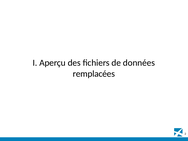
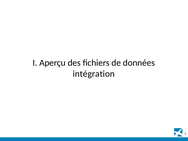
remplacées: remplacées -> intégration
